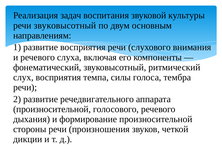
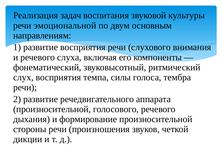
речи звуковысотный: звуковысотный -> эмоциональной
